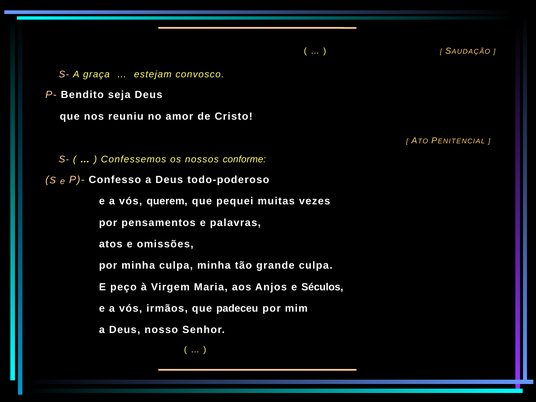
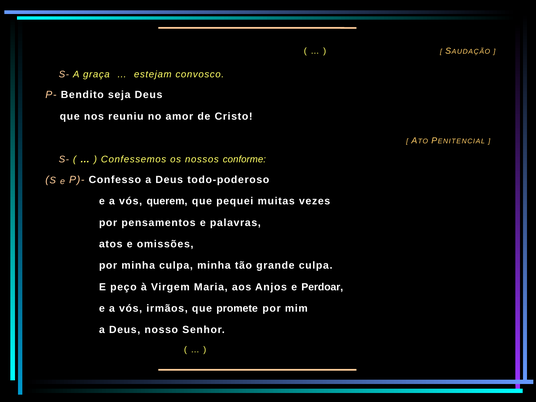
Séculos: Séculos -> Perdoar
padeceu: padeceu -> promete
